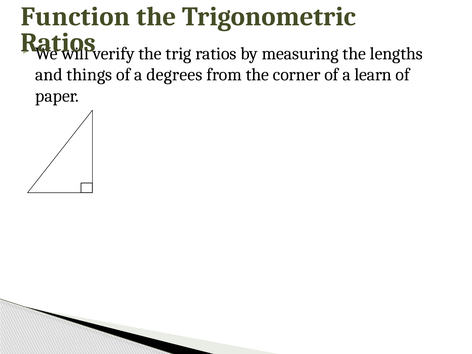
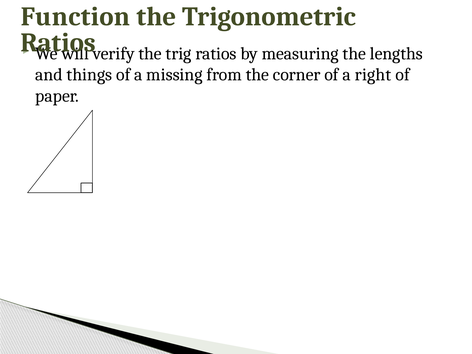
degrees: degrees -> missing
learn: learn -> right
